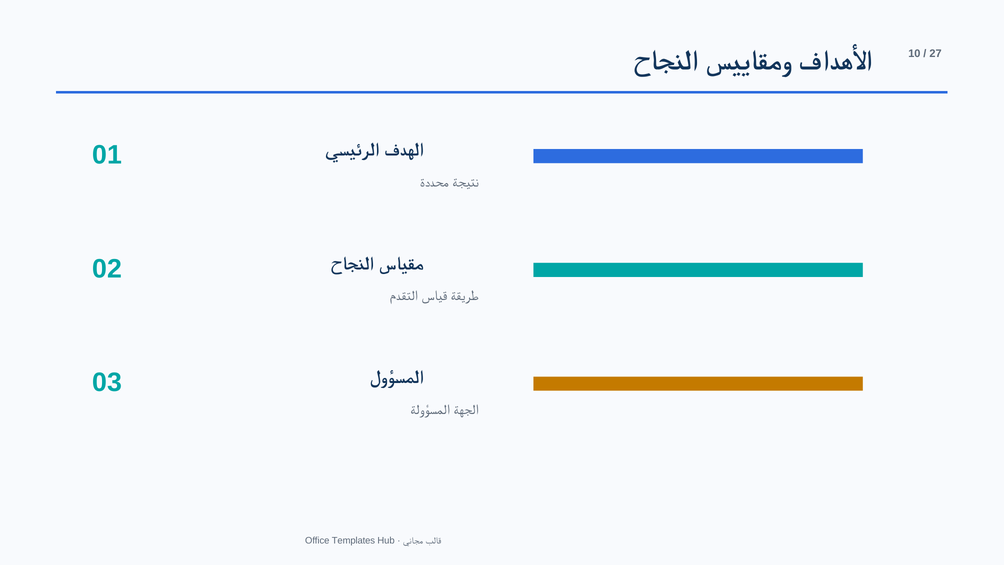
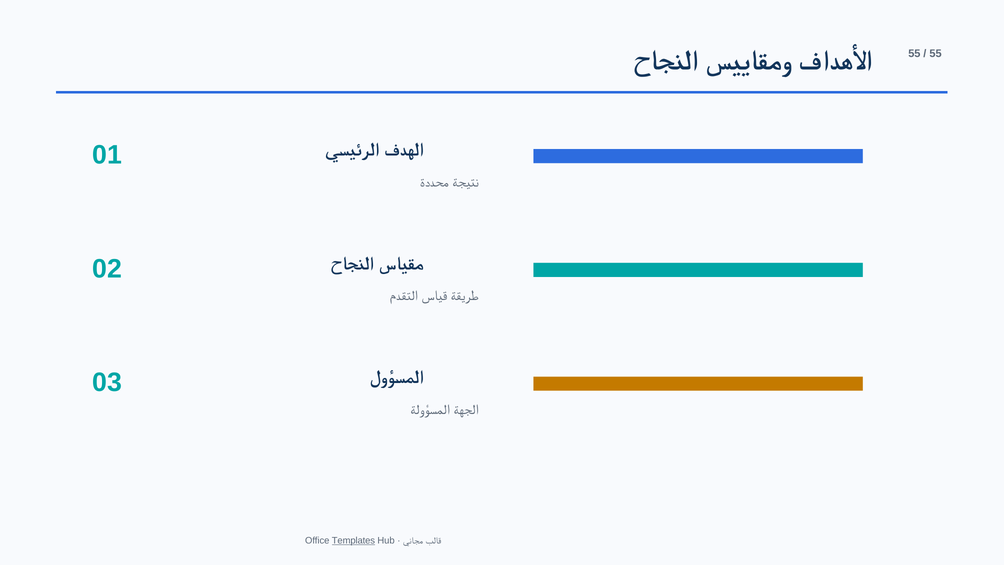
10 at (914, 53): 10 -> 55
27 at (936, 53): 27 -> 55
Templates underline: none -> present
